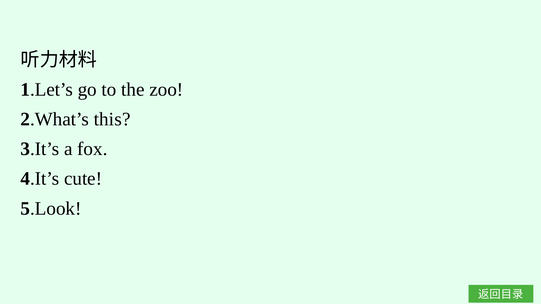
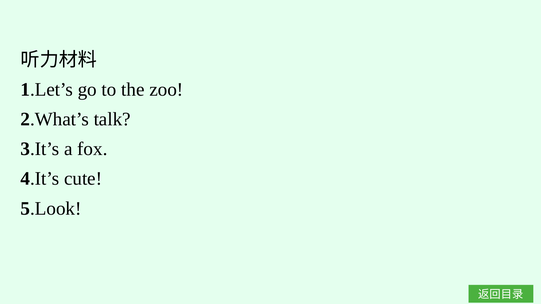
this: this -> talk
